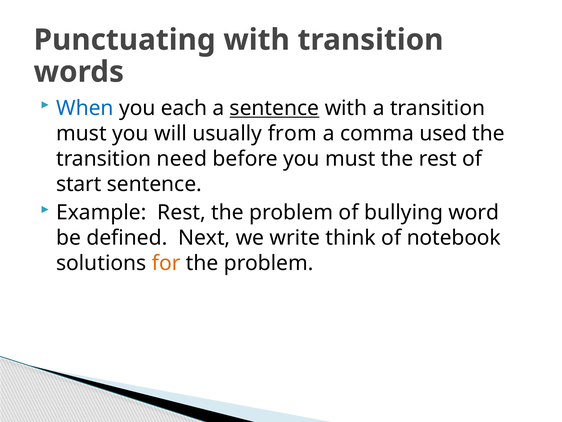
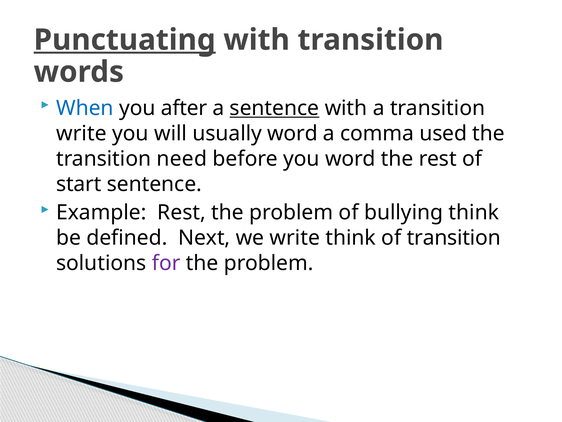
Punctuating underline: none -> present
each: each -> after
must at (81, 133): must -> write
usually from: from -> word
you must: must -> word
bullying word: word -> think
of notebook: notebook -> transition
for colour: orange -> purple
